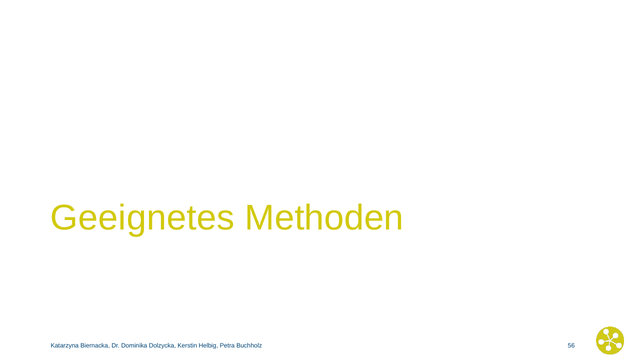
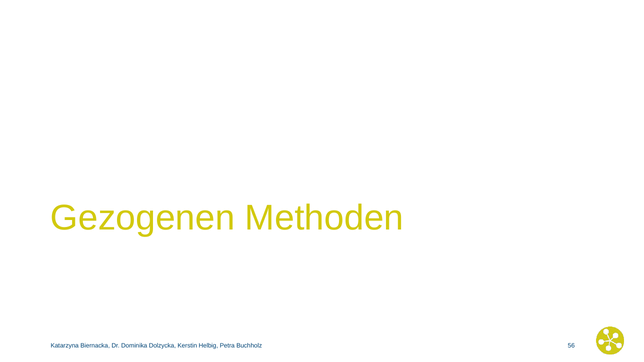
Geeignetes: Geeignetes -> Gezogenen
